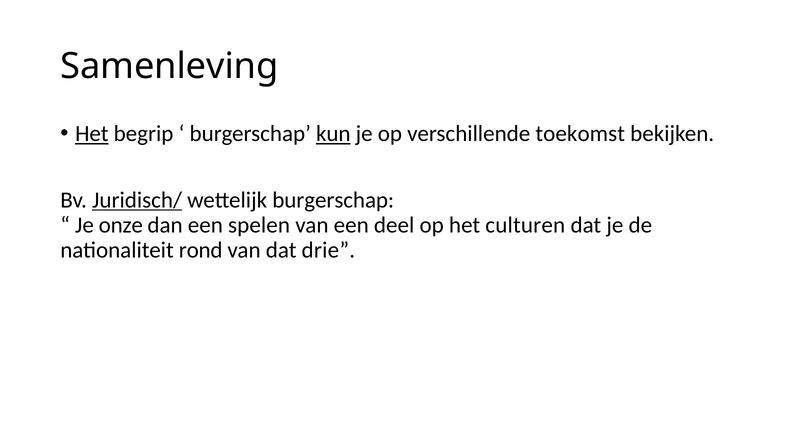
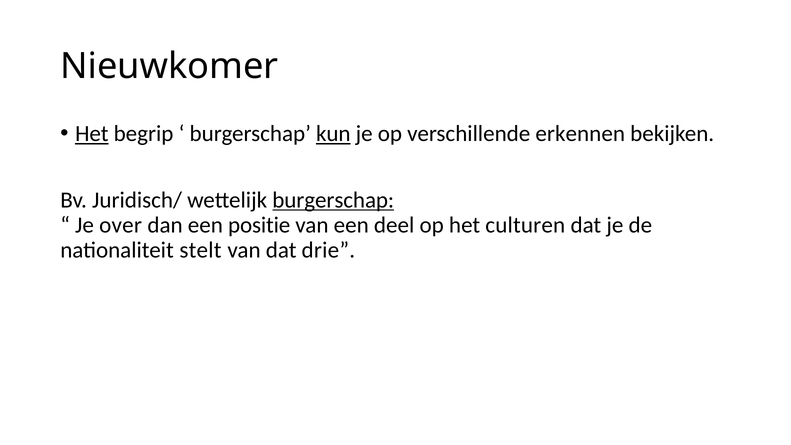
Samenleving: Samenleving -> Nieuwkomer
toekomst: toekomst -> erkennen
Juridisch/ underline: present -> none
burgerschap at (333, 200) underline: none -> present
onze: onze -> over
spelen: spelen -> positie
rond: rond -> stelt
